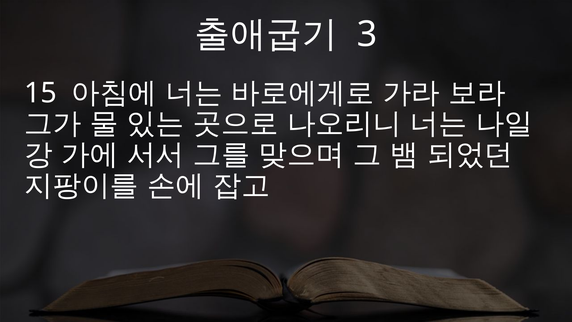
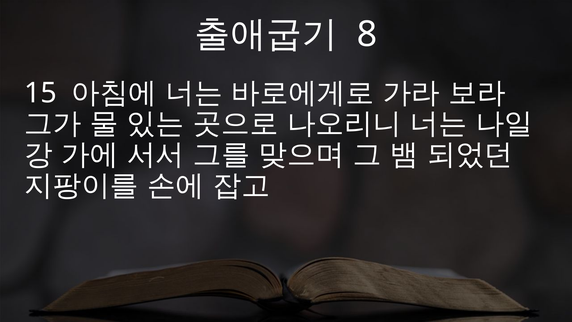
3: 3 -> 8
